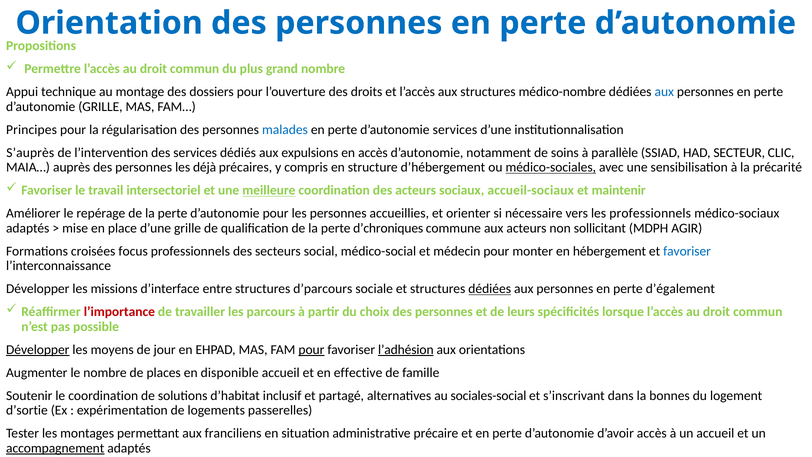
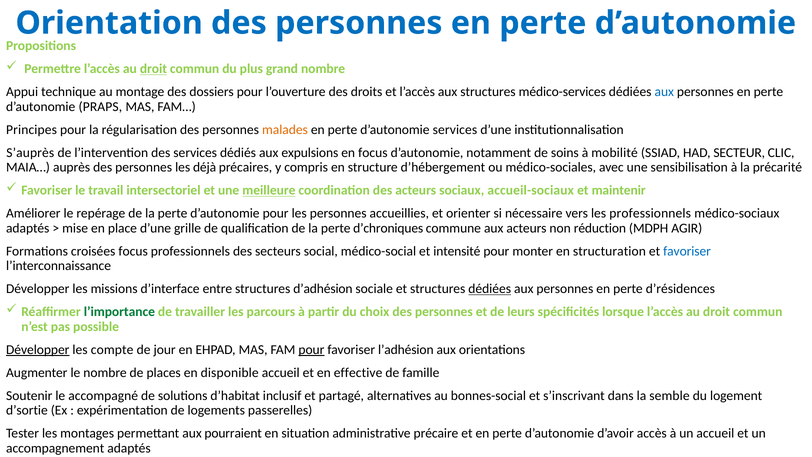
droit at (153, 69) underline: none -> present
médico-nombre: médico-nombre -> médico-services
d’autonomie GRILLE: GRILLE -> PRAPS
malades colour: blue -> orange
en accès: accès -> focus
parallèle: parallèle -> mobilité
médico-sociales underline: present -> none
sollicitant: sollicitant -> réduction
médecin: médecin -> intensité
hébergement: hébergement -> structuration
d’parcours: d’parcours -> d’adhésion
d’également: d’également -> d’résidences
l’importance colour: red -> green
moyens: moyens -> compte
l’adhésion underline: present -> none
le coordination: coordination -> accompagné
sociales-social: sociales-social -> bonnes-social
bonnes: bonnes -> semble
franciliens: franciliens -> pourraient
accompagnement underline: present -> none
